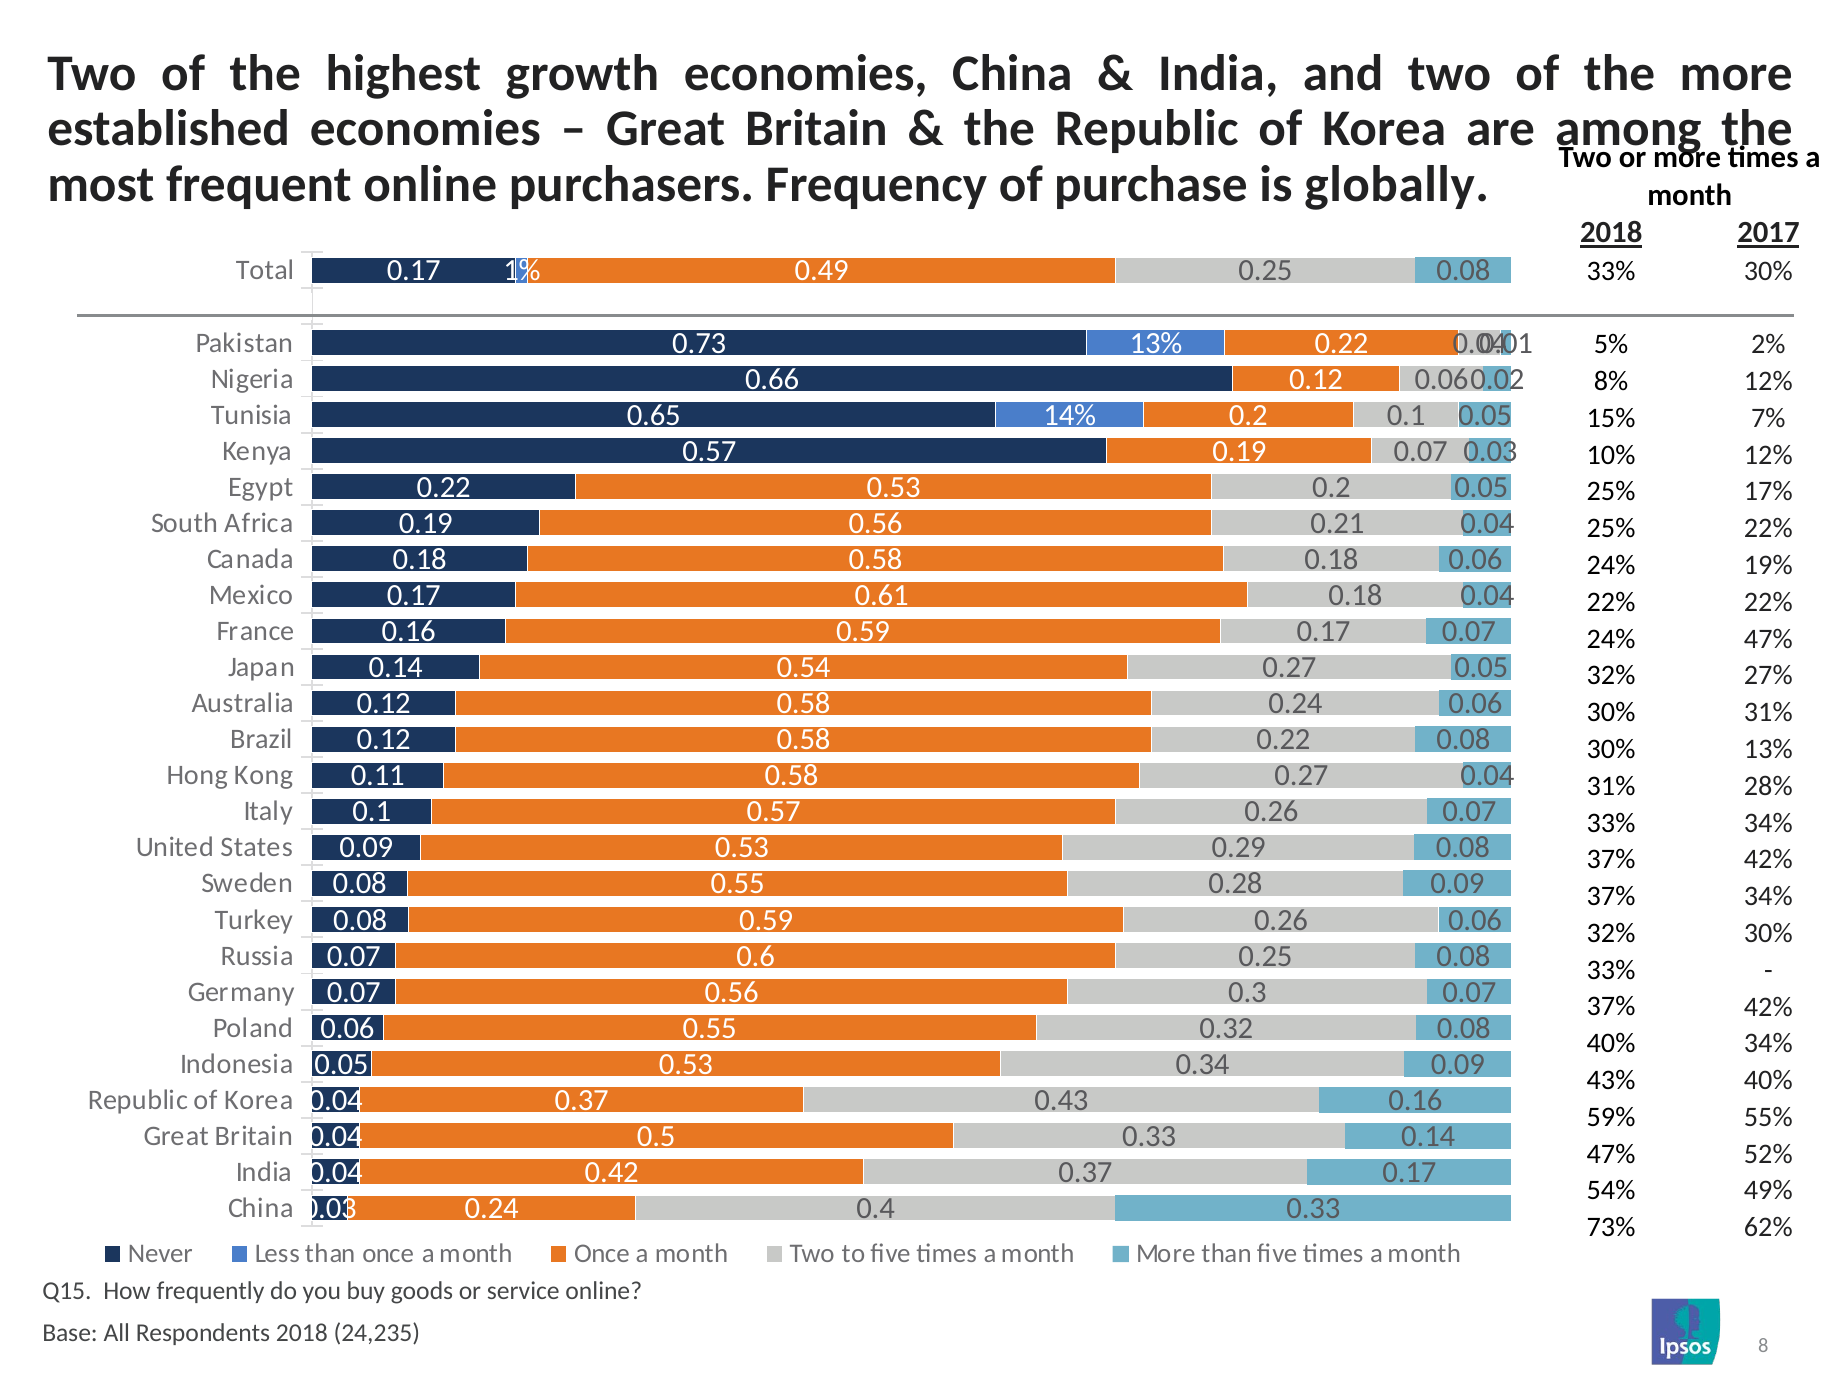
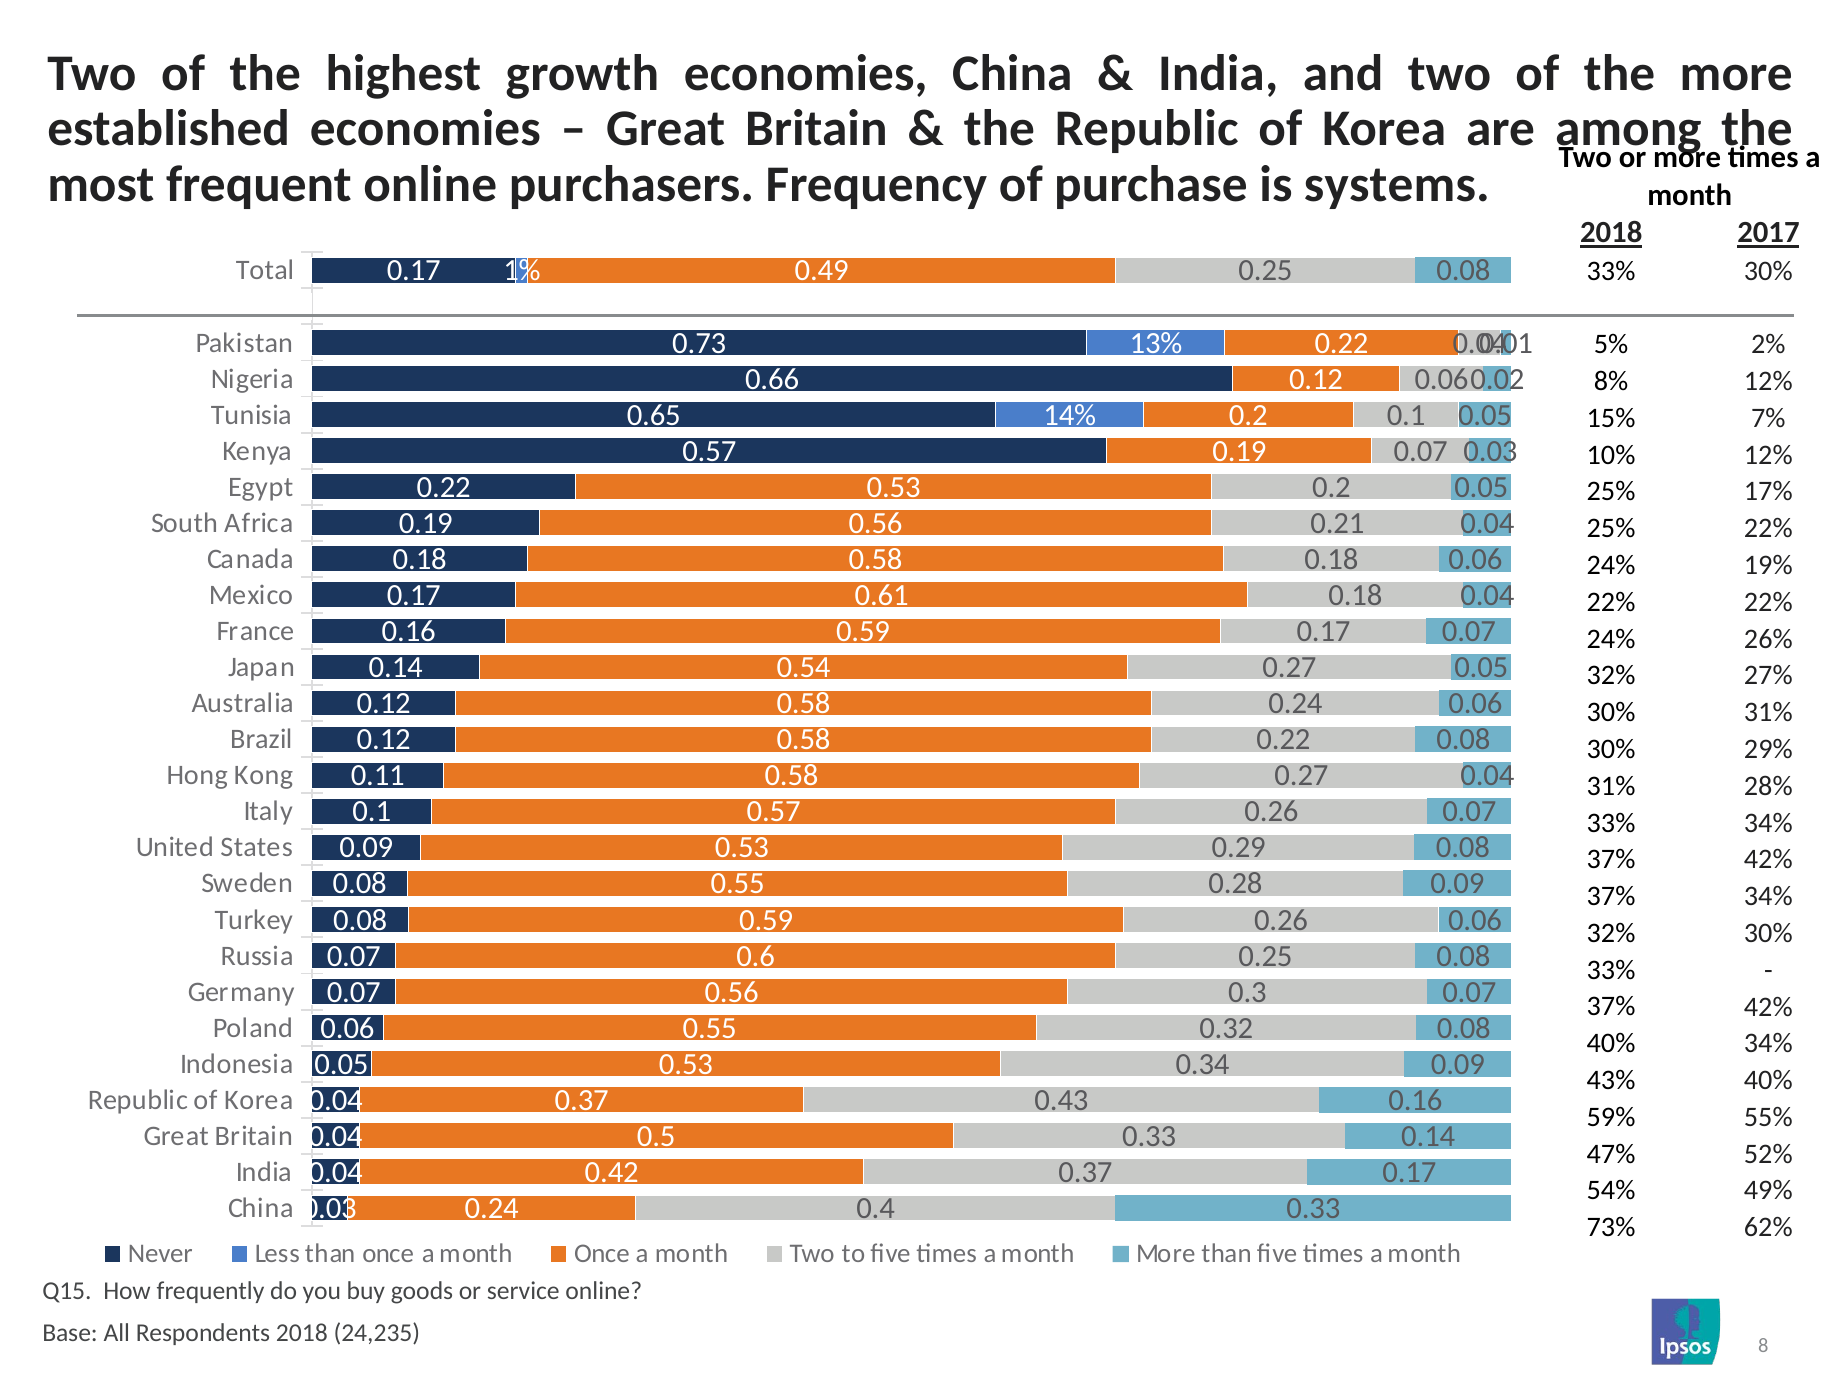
globally: globally -> systems
24% 47%: 47% -> 26%
30% 13%: 13% -> 29%
